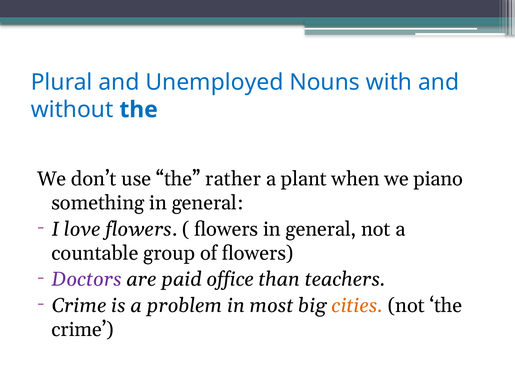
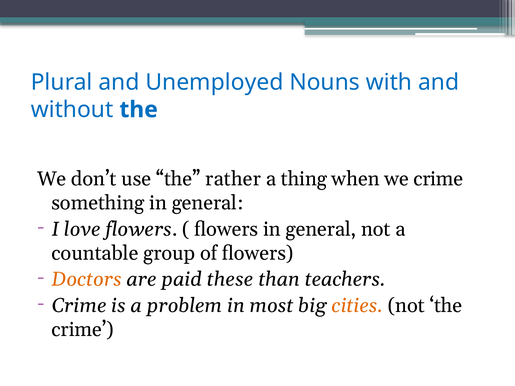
plant: plant -> thing
we piano: piano -> crime
Doctors colour: purple -> orange
office: office -> these
